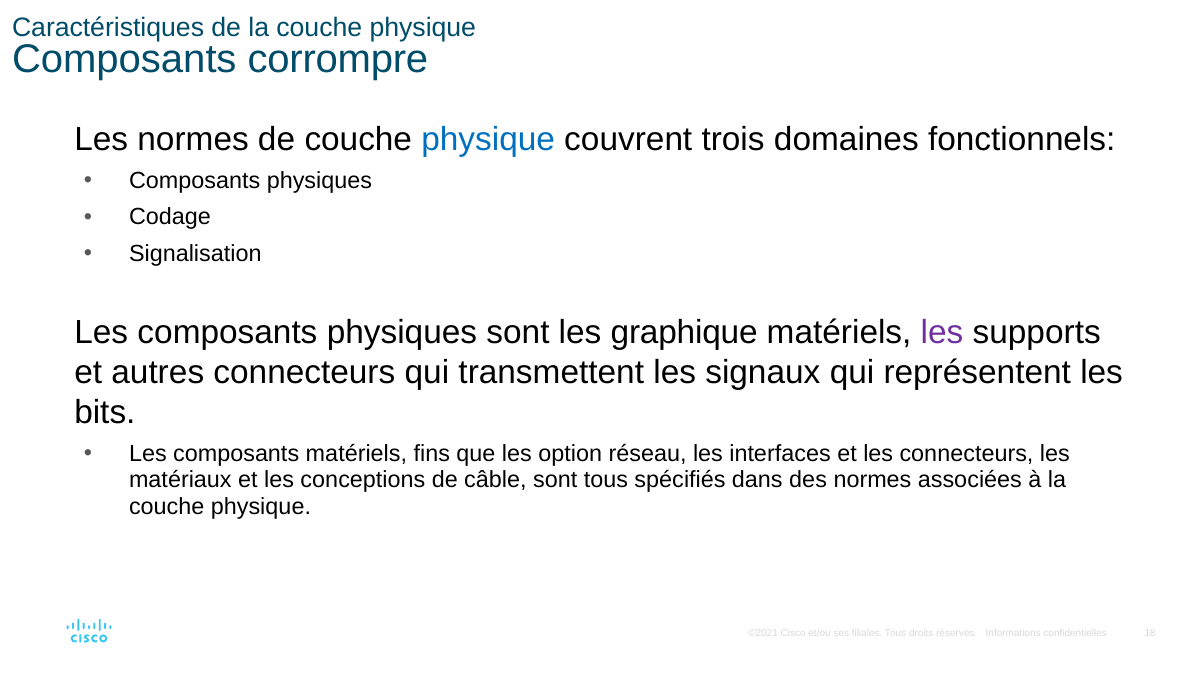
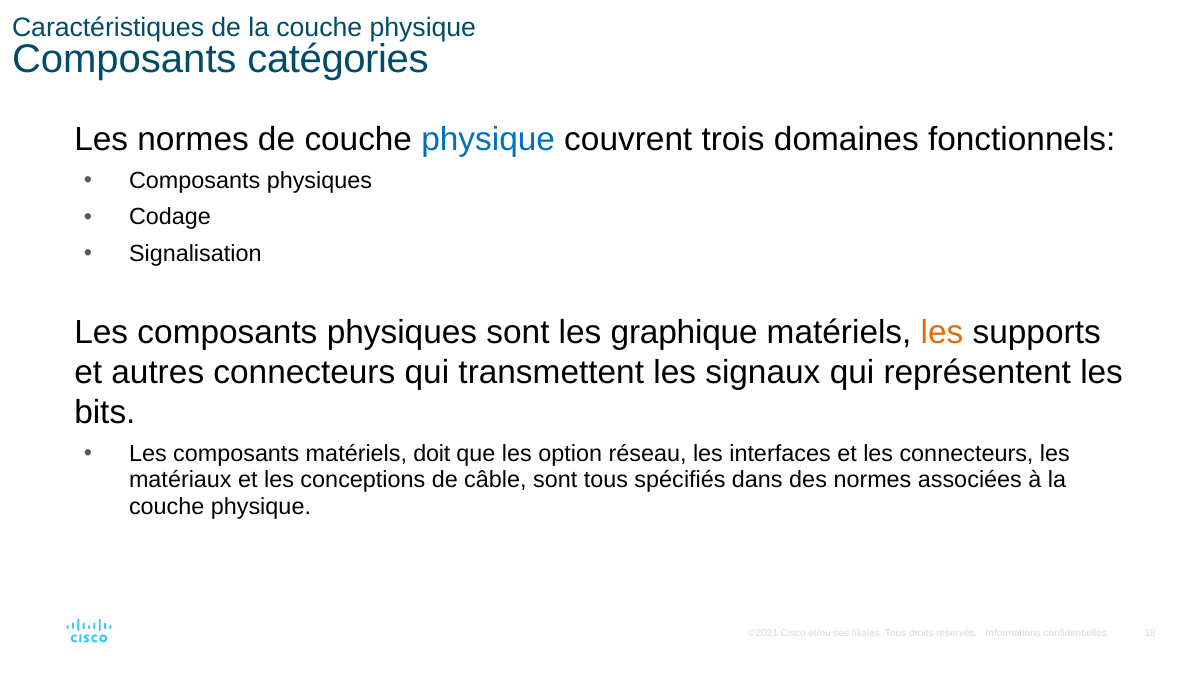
corrompre: corrompre -> catégories
les at (942, 333) colour: purple -> orange
fins: fins -> doit
